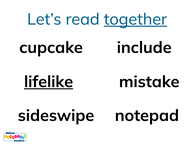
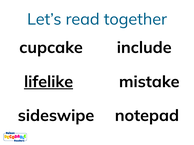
together underline: present -> none
